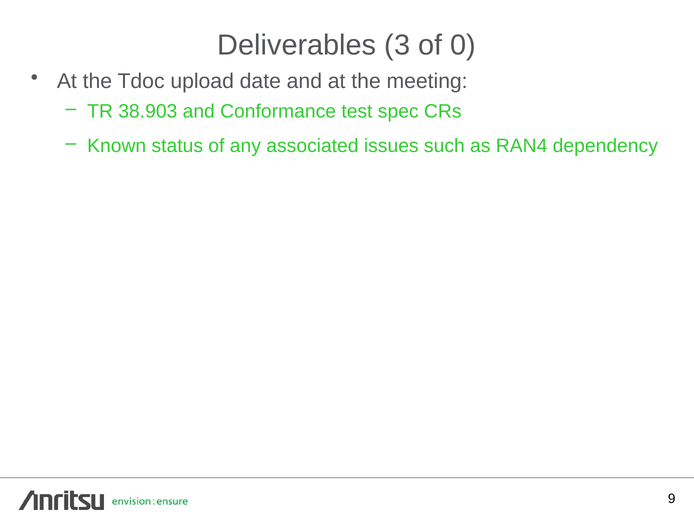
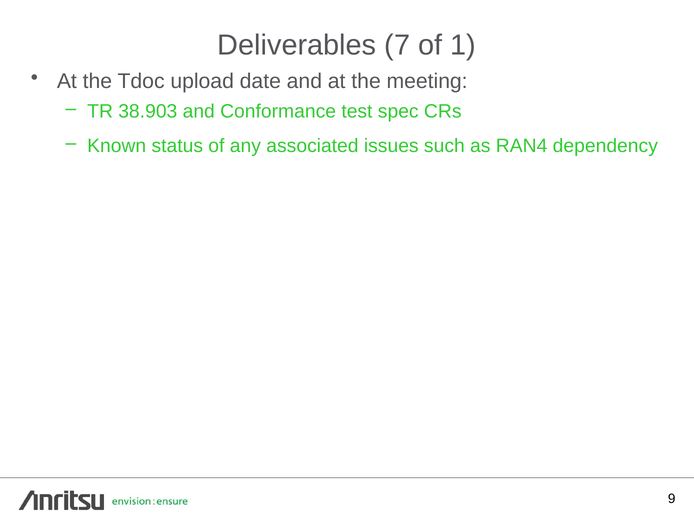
3: 3 -> 7
0: 0 -> 1
